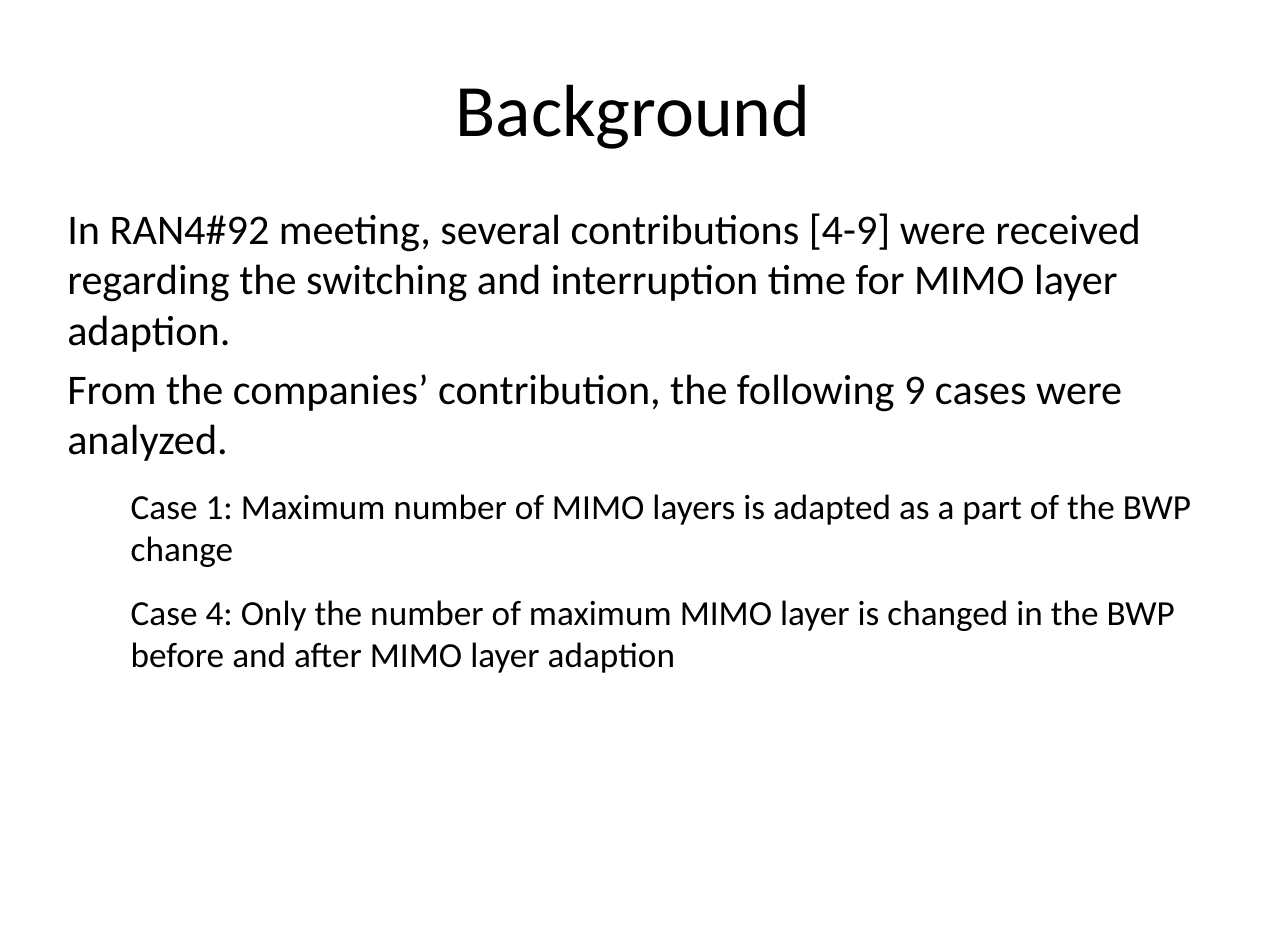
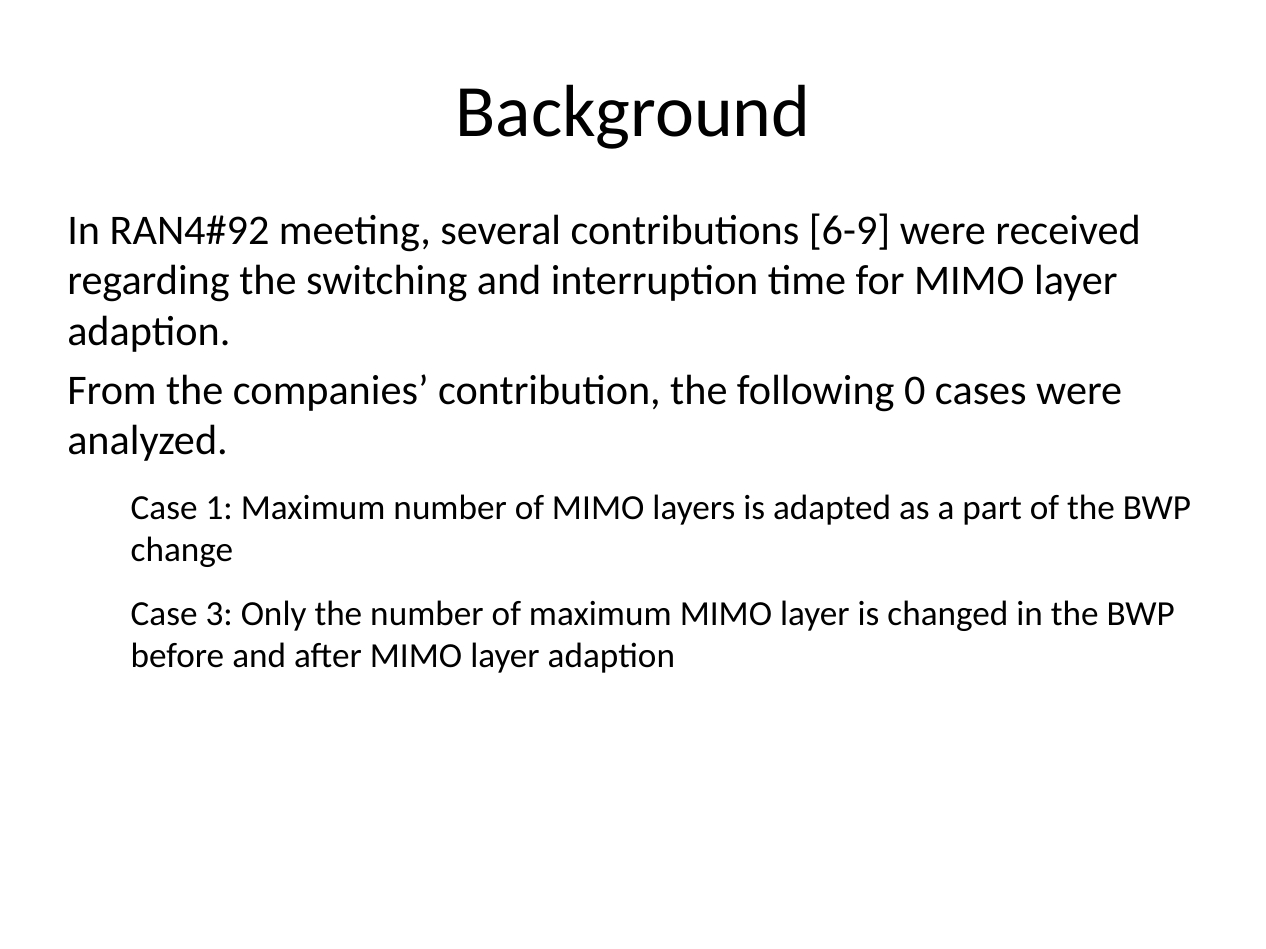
4-9: 4-9 -> 6-9
9: 9 -> 0
4: 4 -> 3
